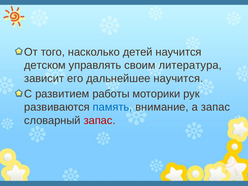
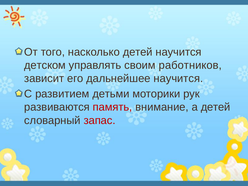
литература: литература -> работников
работы: работы -> детьми
память colour: blue -> red
а запас: запас -> детей
